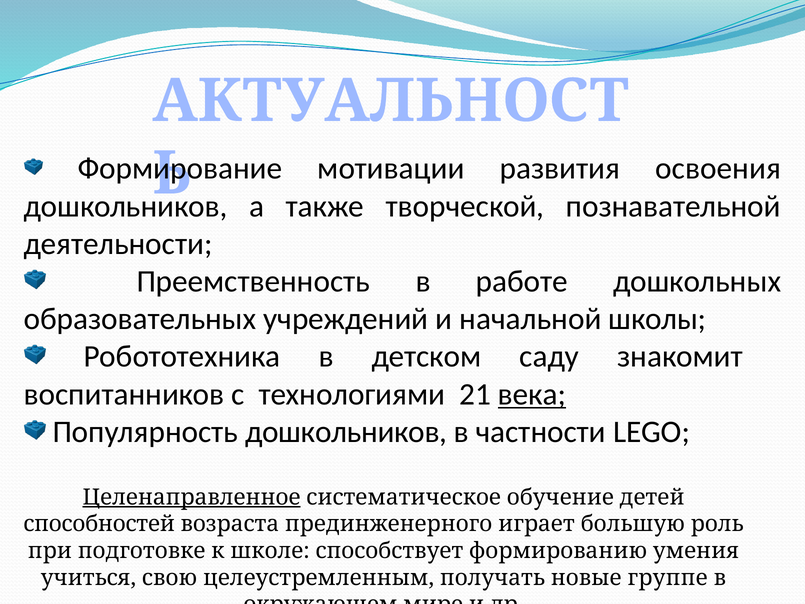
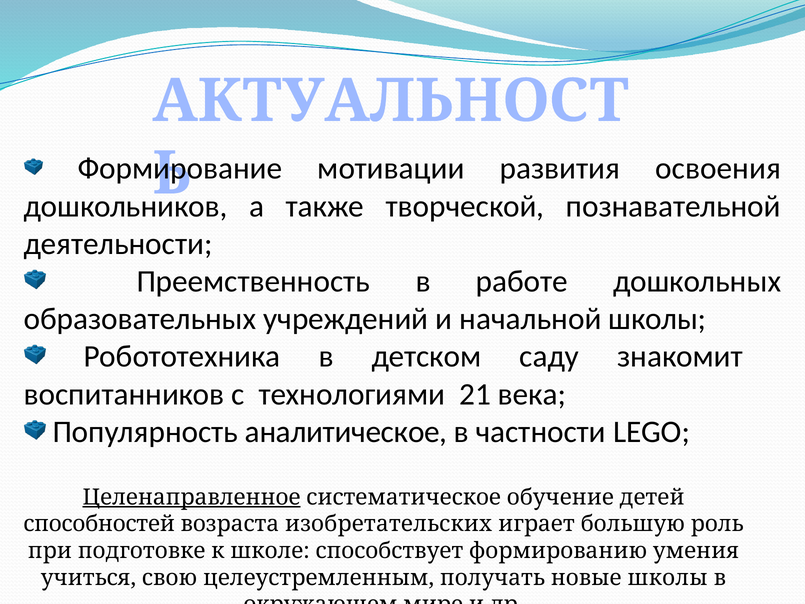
века underline: present -> none
Популярность дошкольников: дошкольников -> аналитическое
прединженерного: прединженерного -> изобретательских
новые группе: группе -> школы
